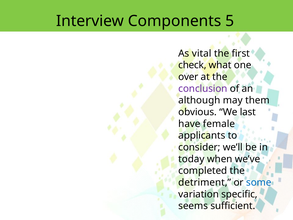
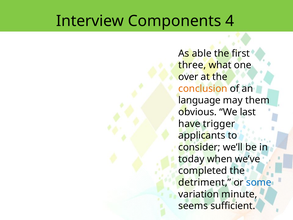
5: 5 -> 4
vital: vital -> able
check: check -> three
conclusion colour: purple -> orange
although: although -> language
female: female -> trigger
specific: specific -> minute
